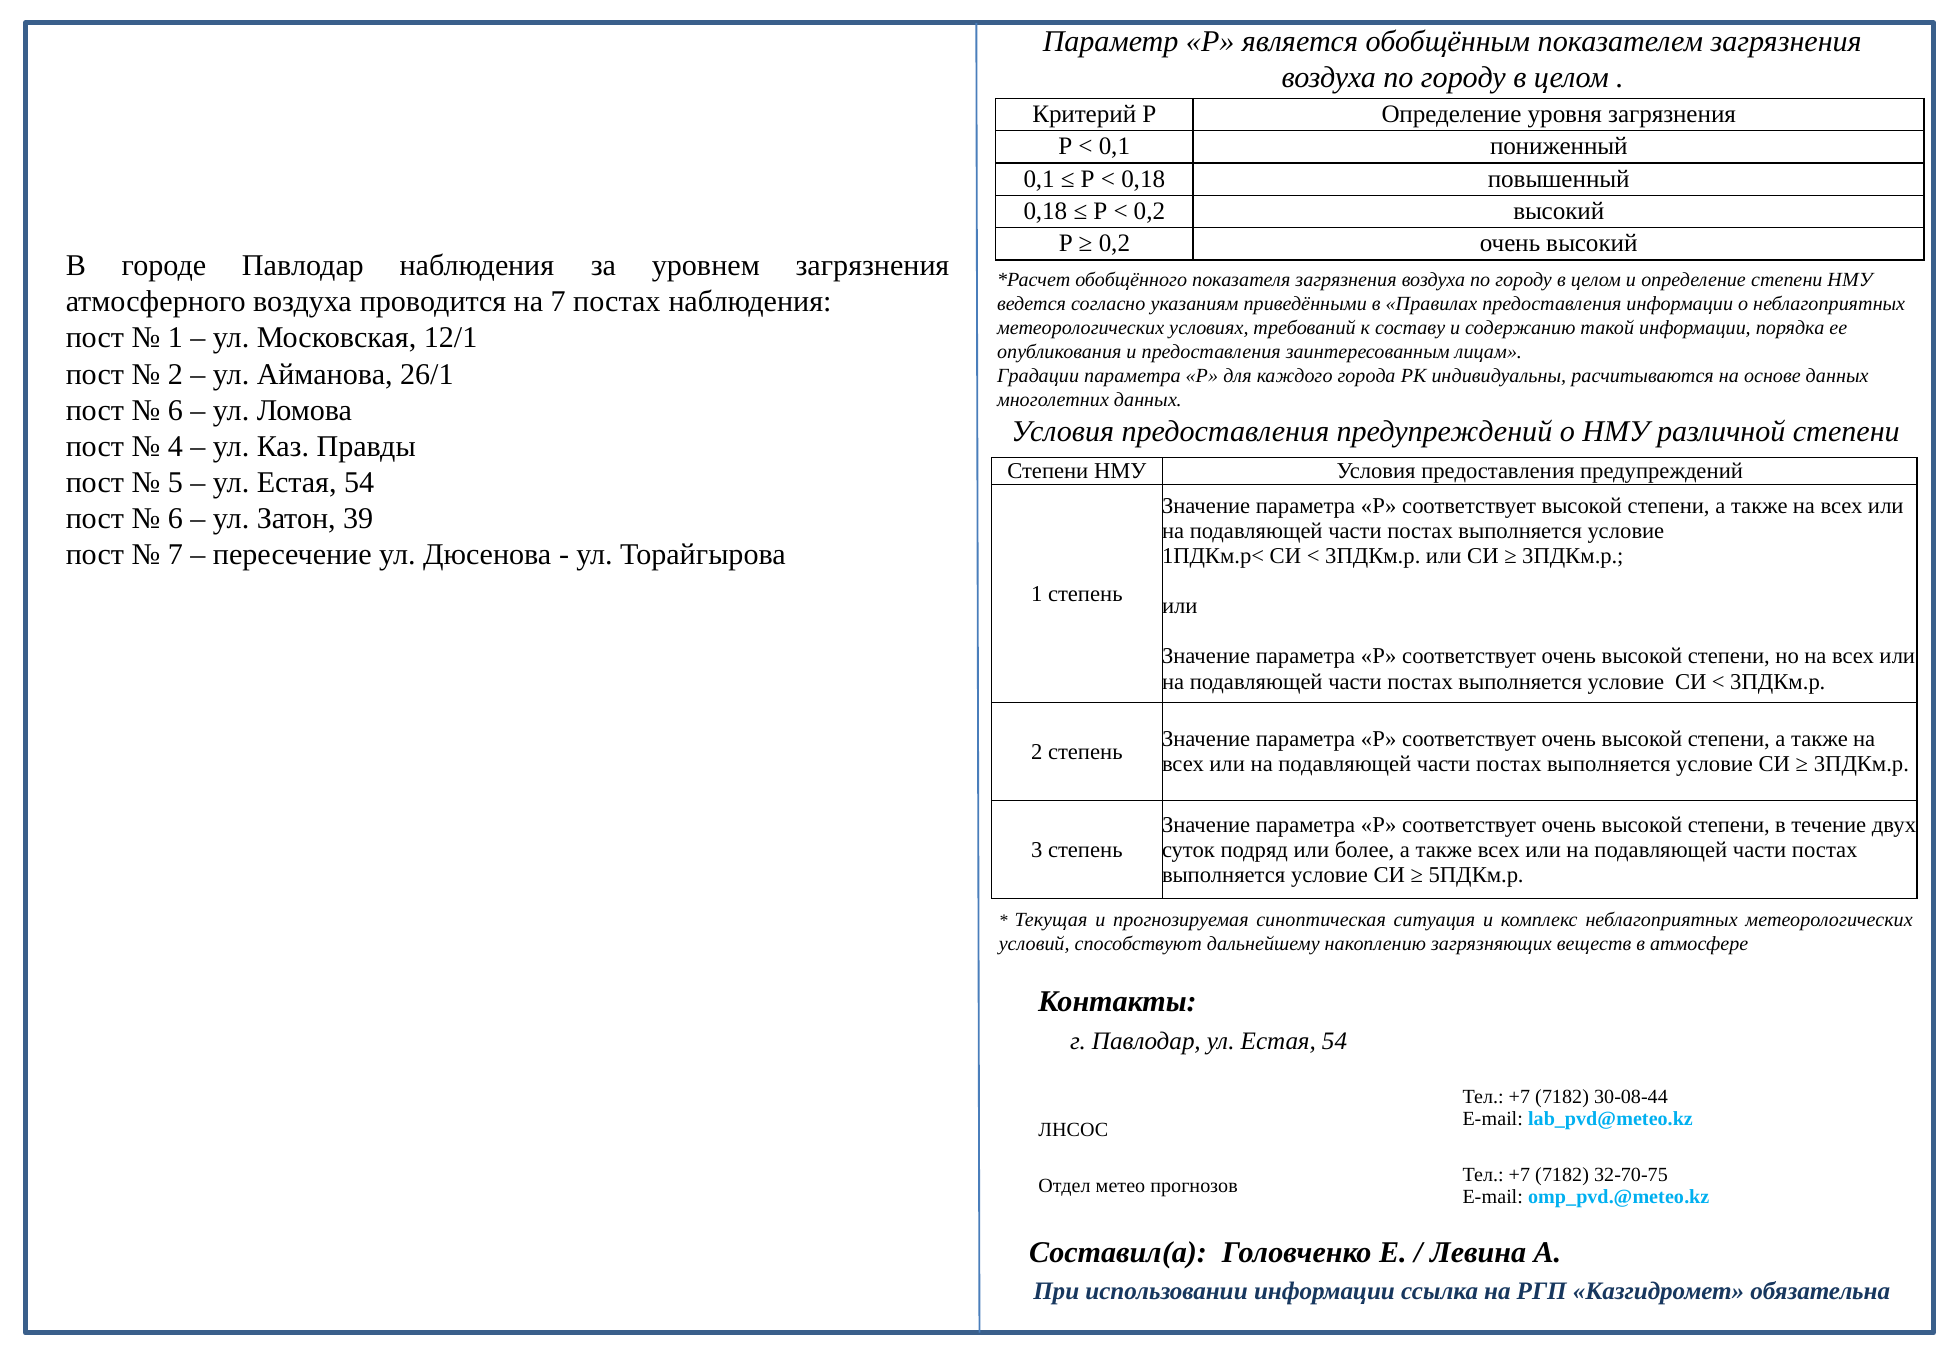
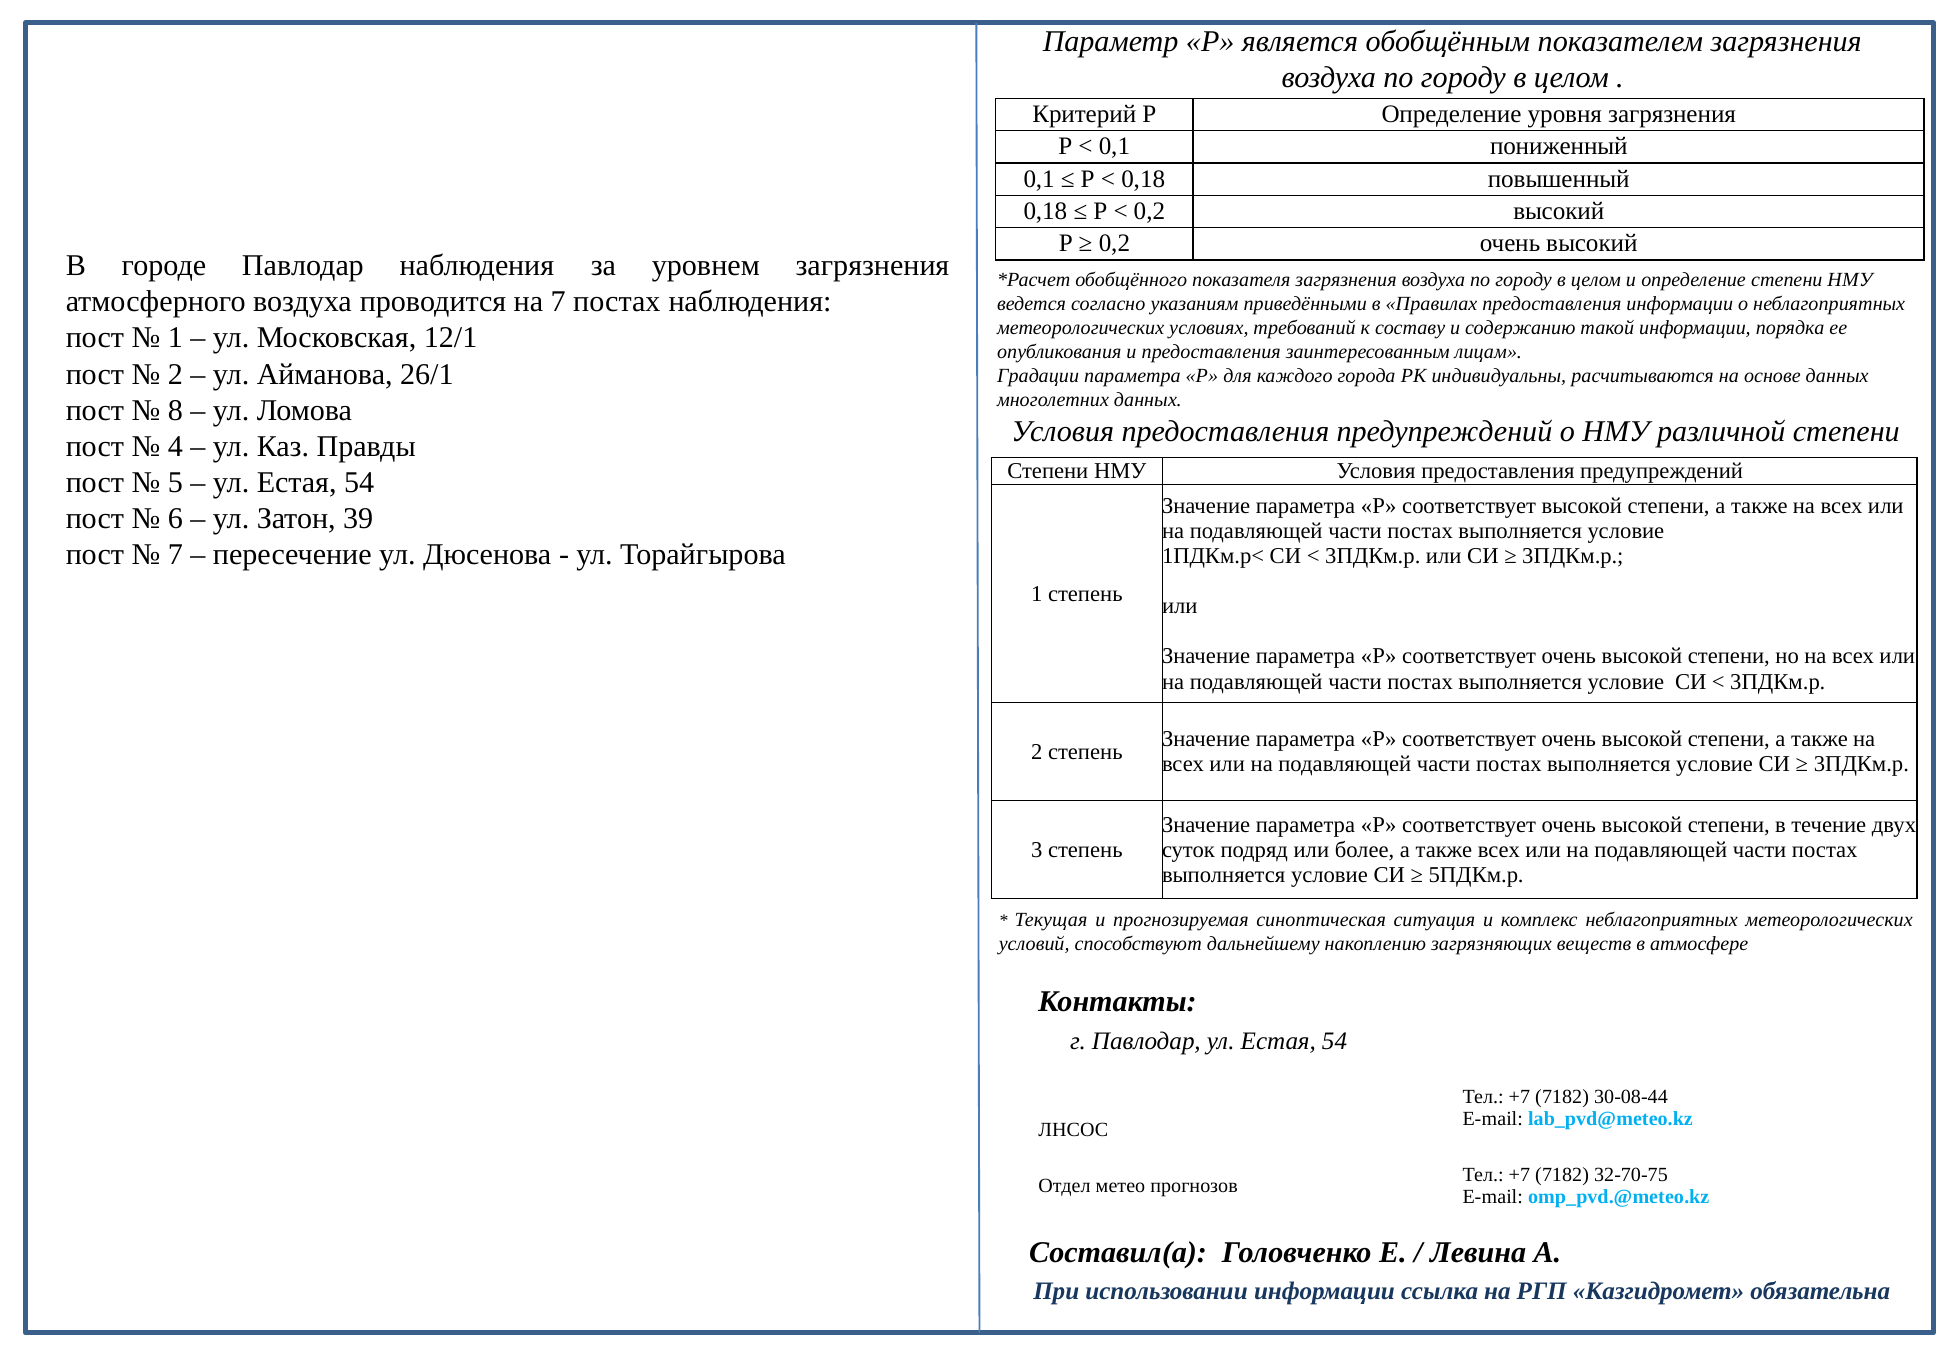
6 at (175, 410): 6 -> 8
